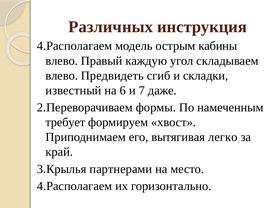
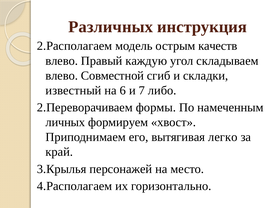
4.Располагаем at (75, 46): 4.Располагаем -> 2.Располагаем
кабины: кабины -> качеств
Предвидеть: Предвидеть -> Совместной
даже: даже -> либо
требует: требует -> личных
партнерами: партнерами -> персонажей
